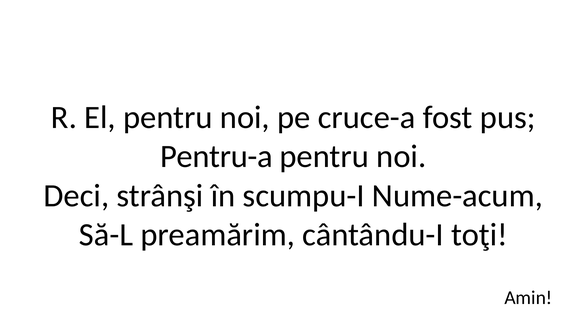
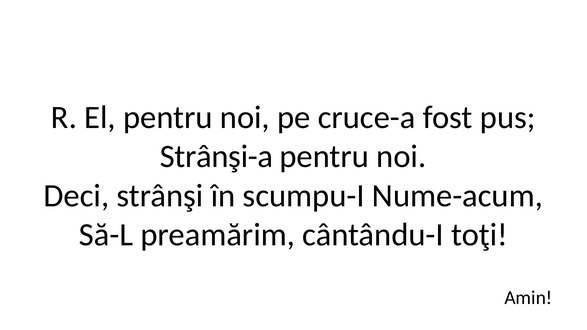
Pentru-a: Pentru-a -> Strânşi-a
